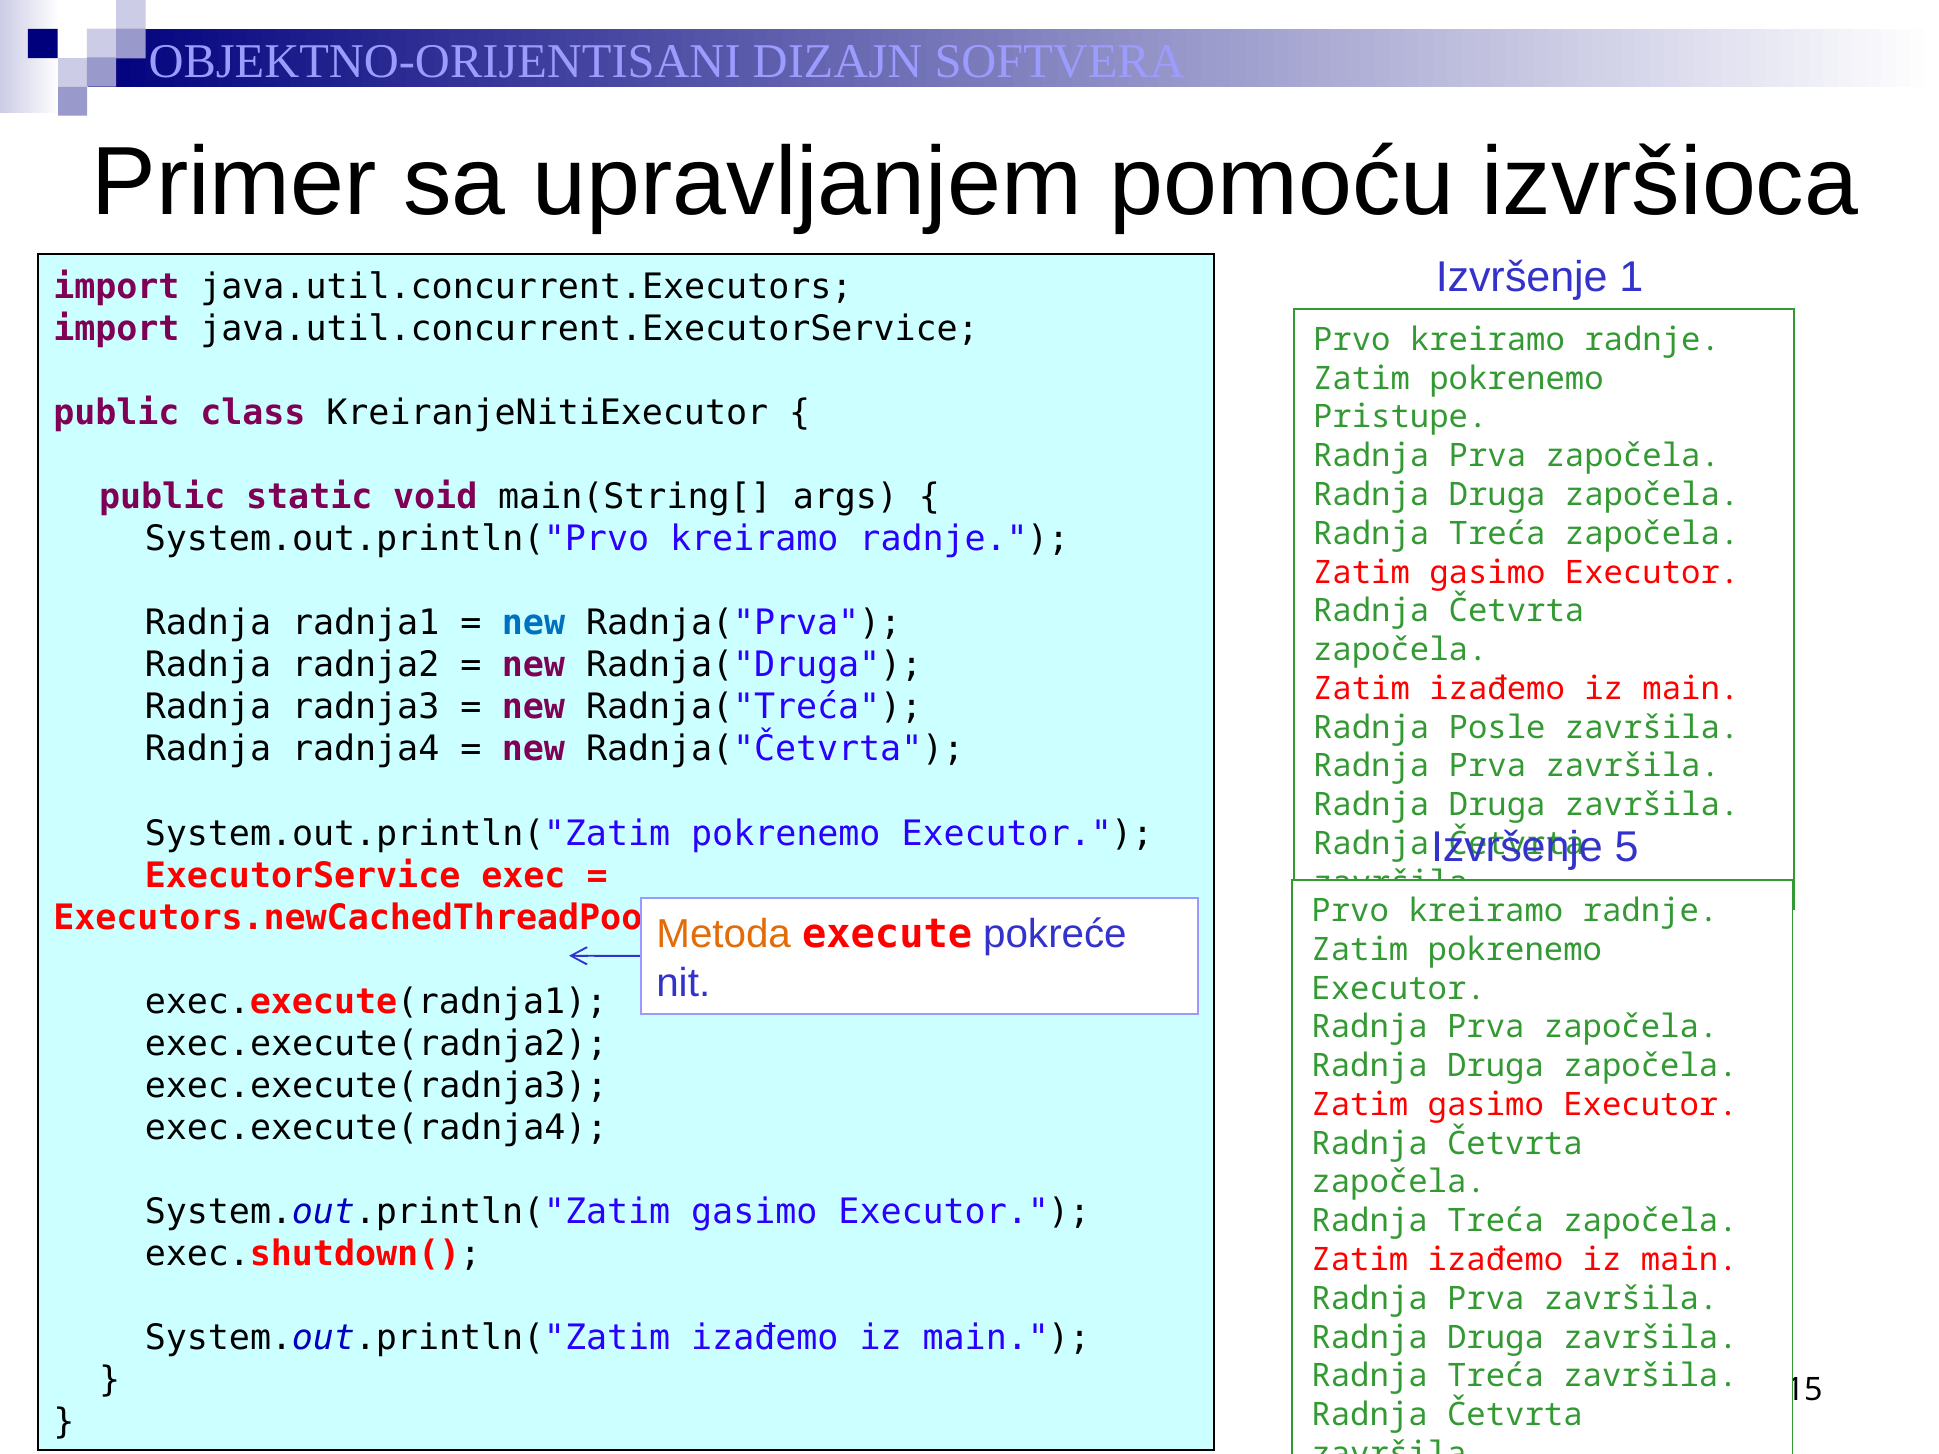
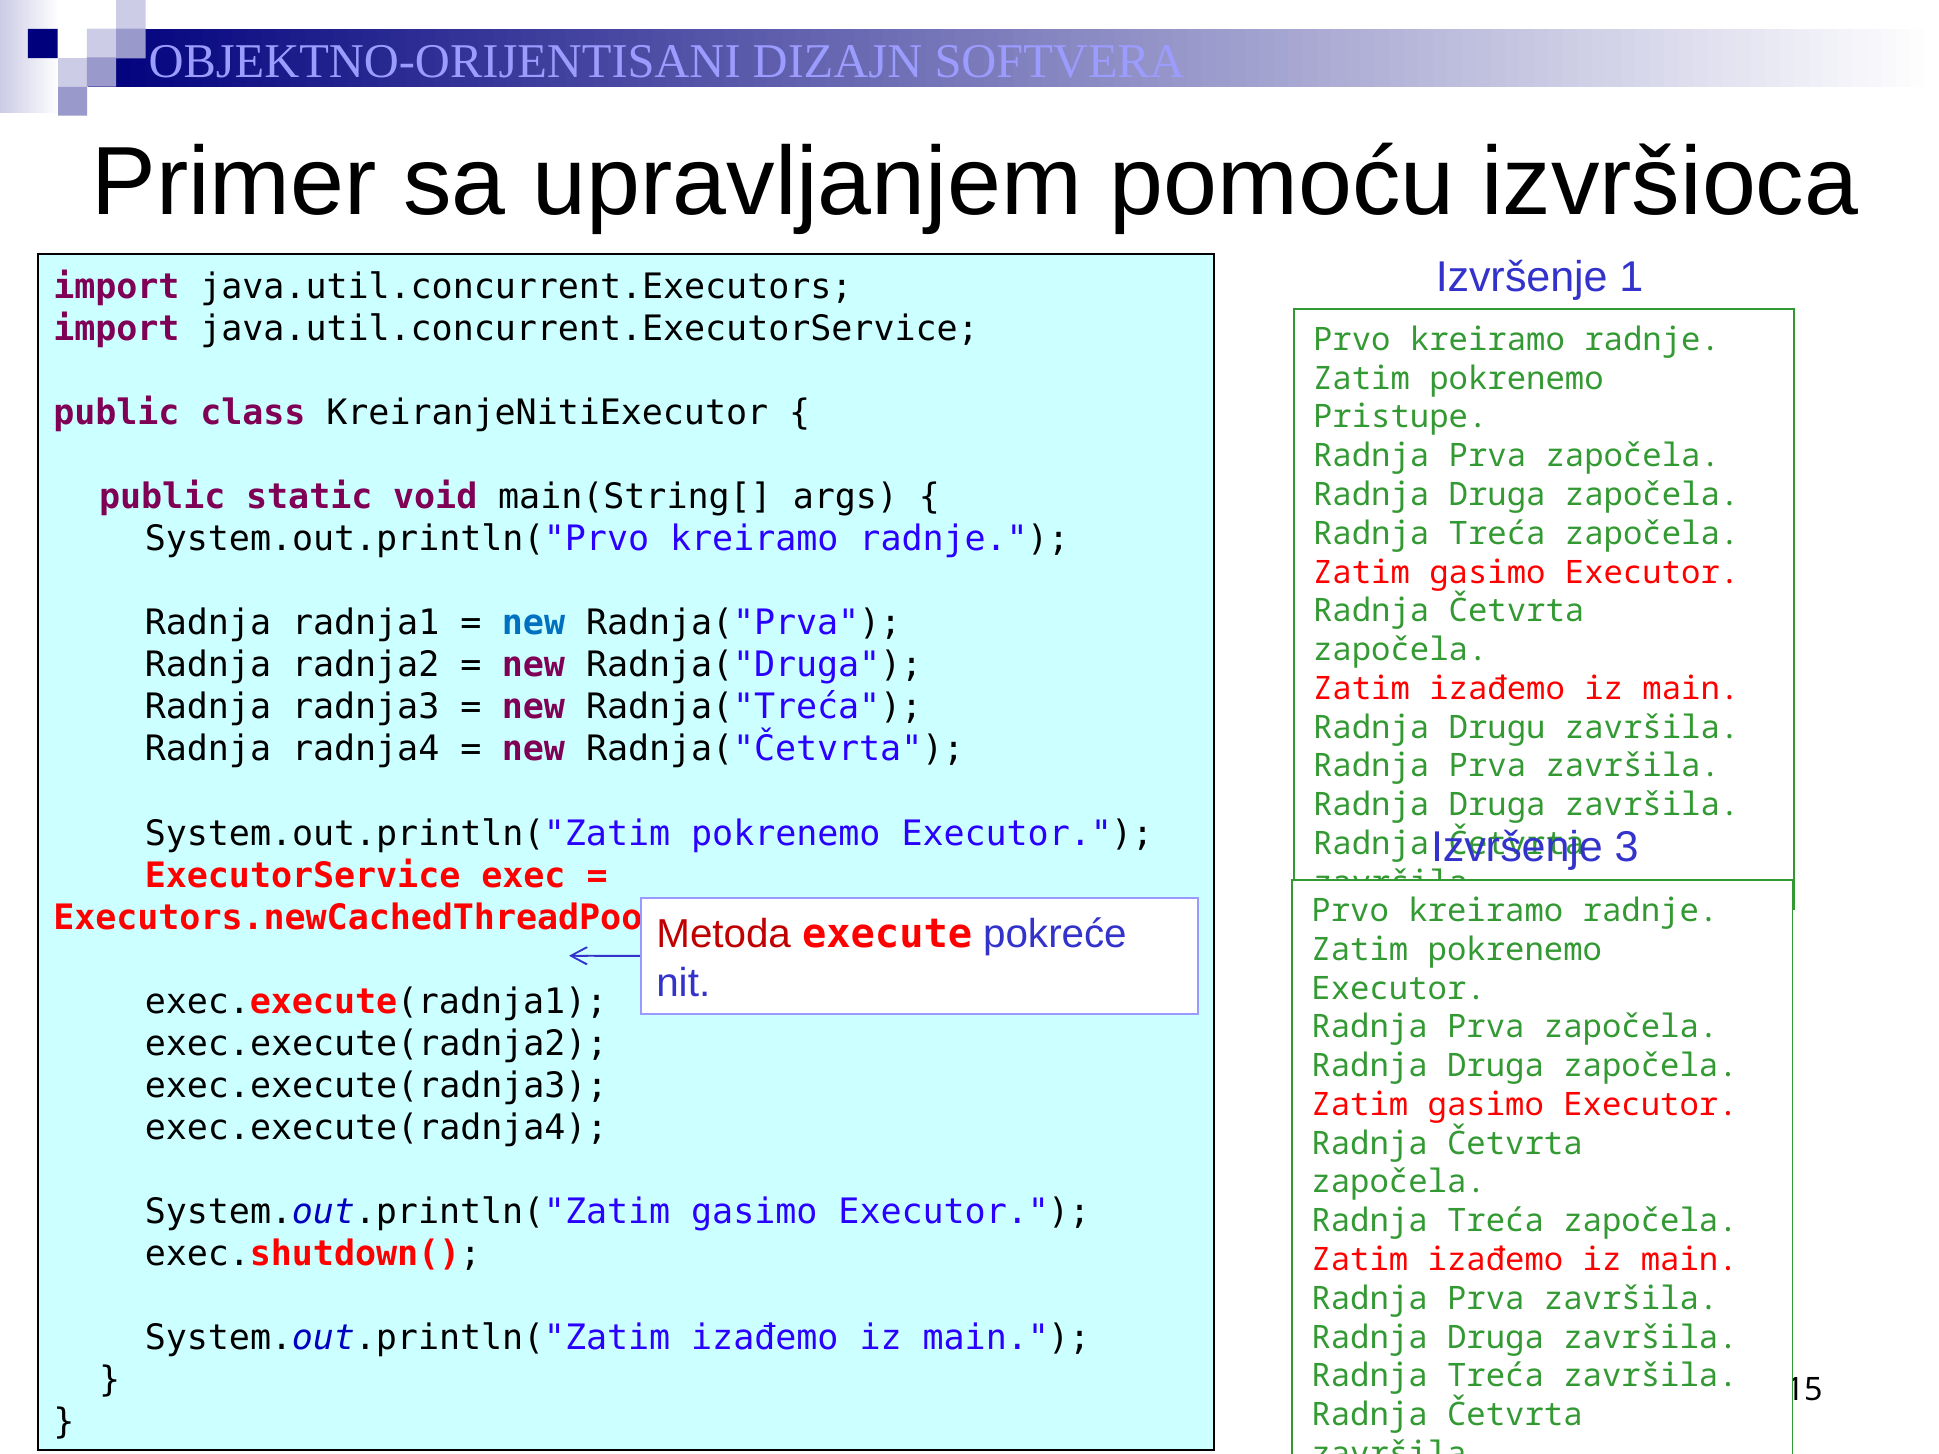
Posle: Posle -> Drugu
5: 5 -> 3
Metoda colour: orange -> red
